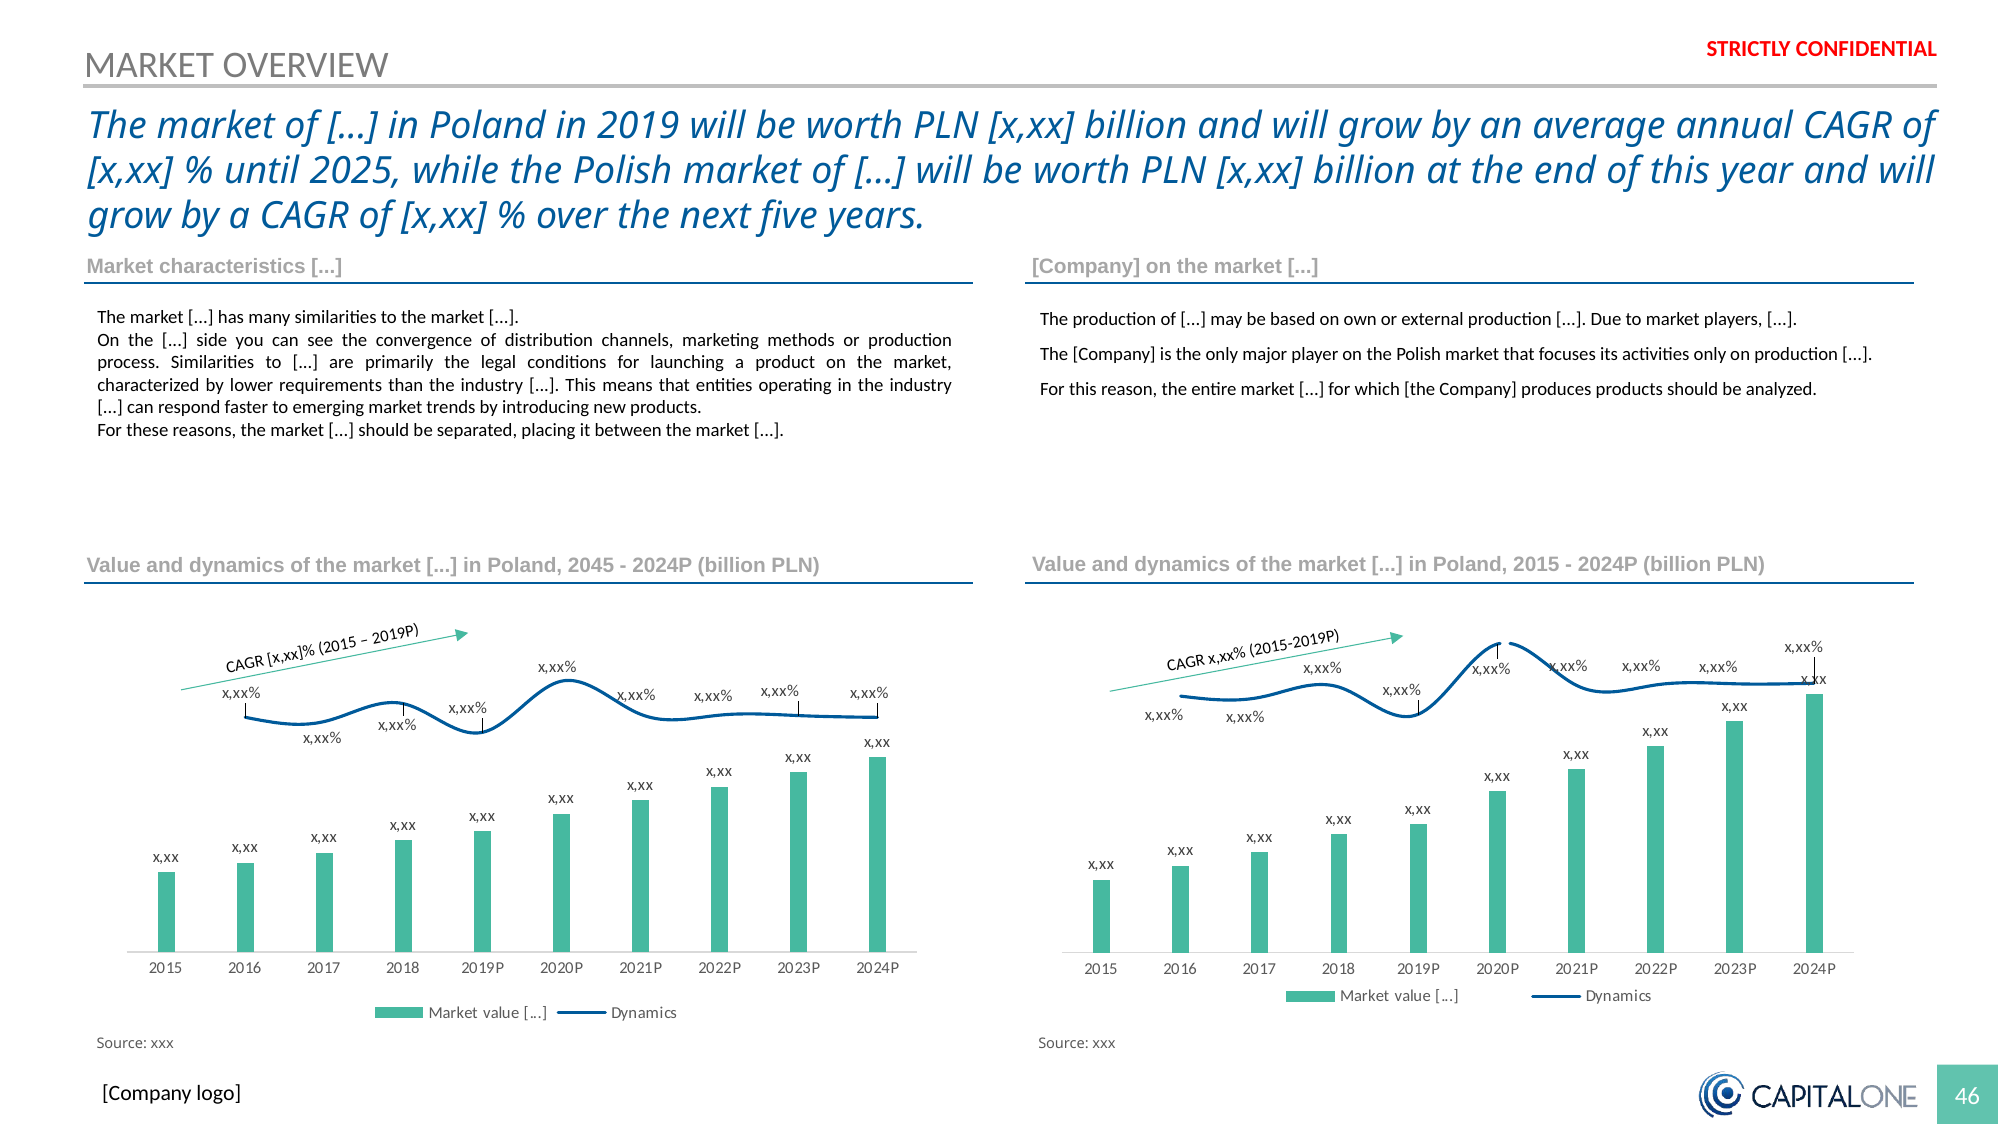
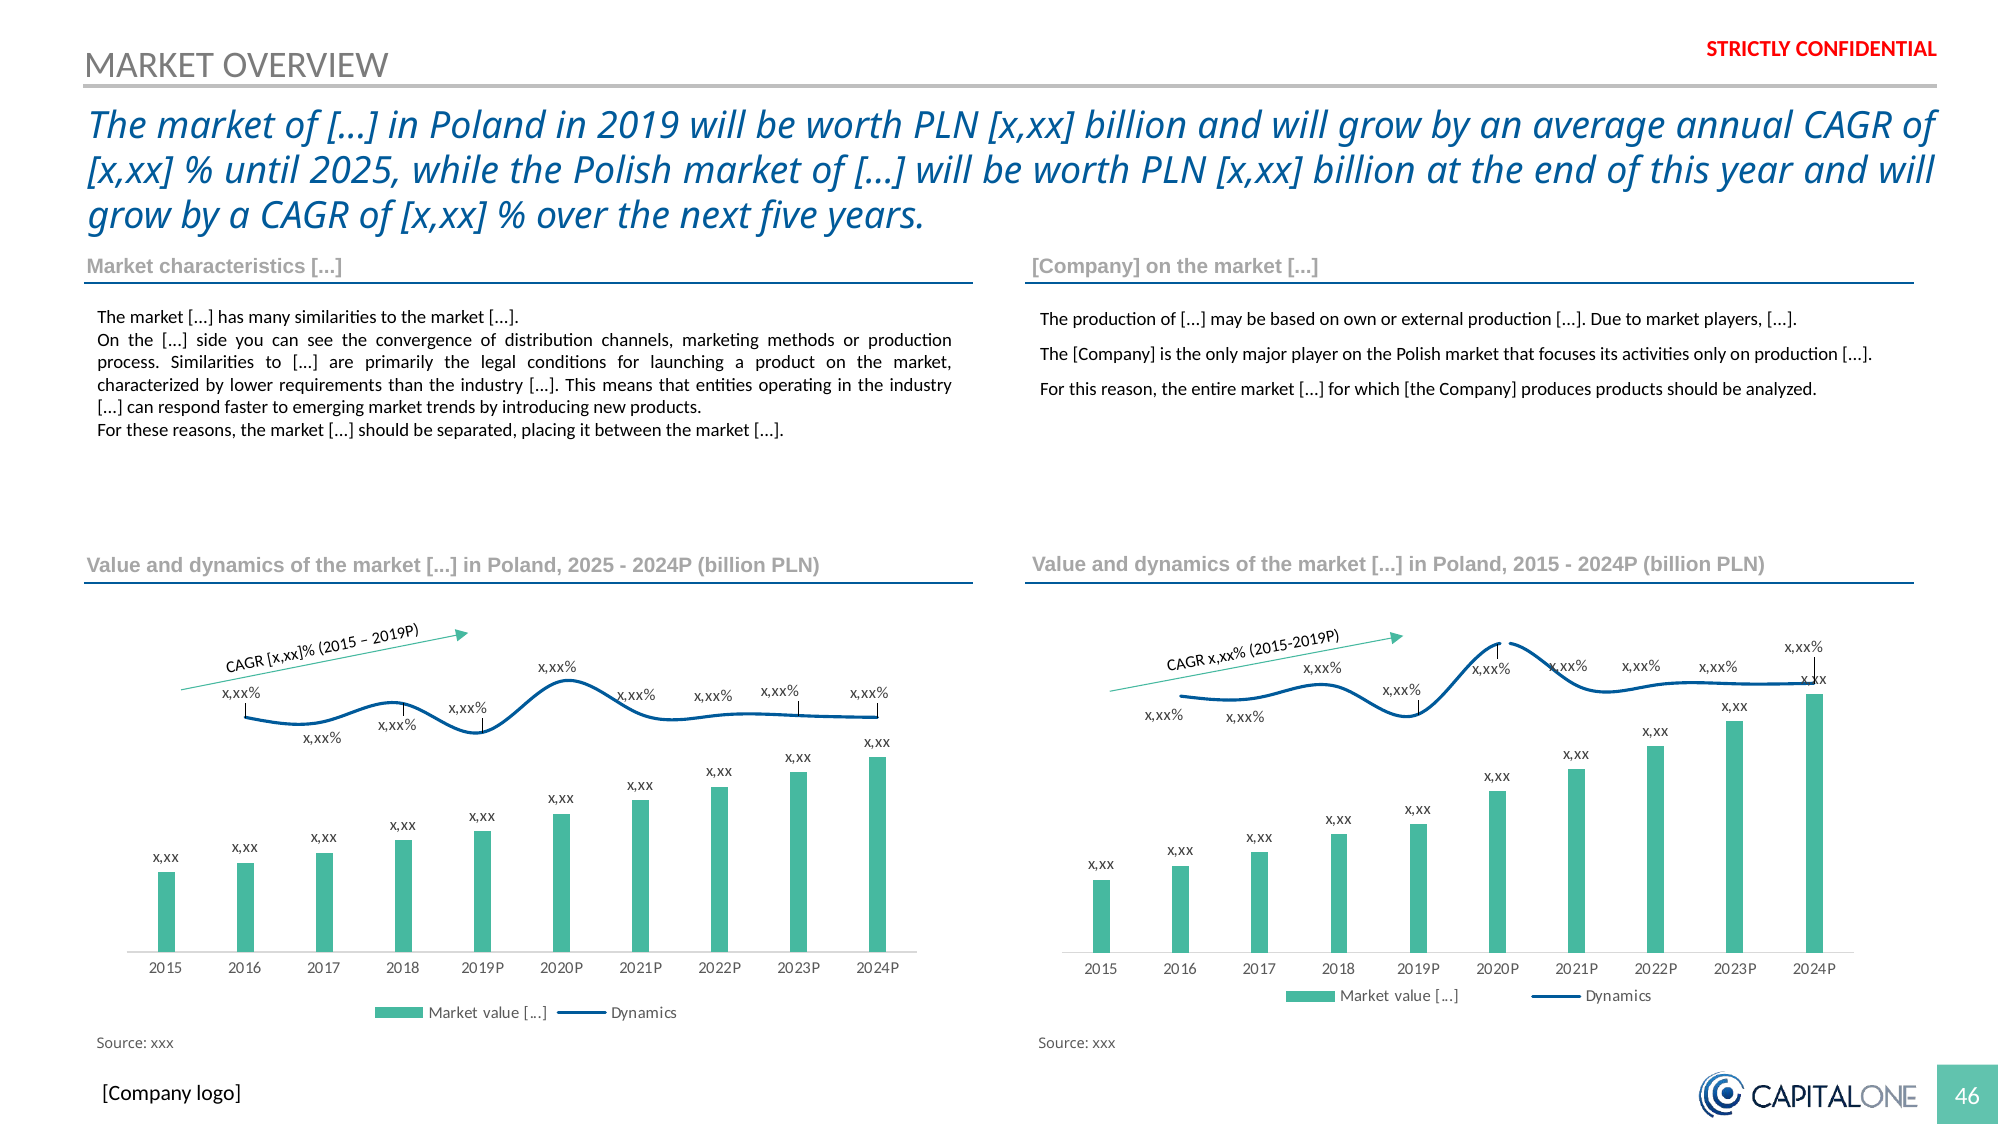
Poland 2045: 2045 -> 2025
